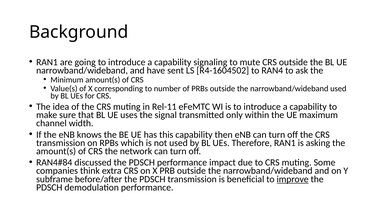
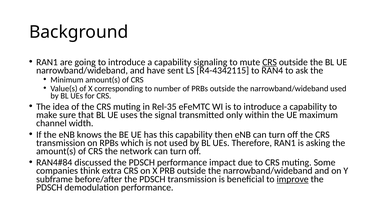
CRS at (270, 62) underline: none -> present
R4-1604502: R4-1604502 -> R4-4342115
Rel-11: Rel-11 -> Rel-35
